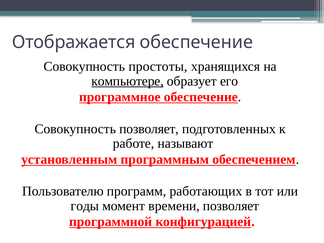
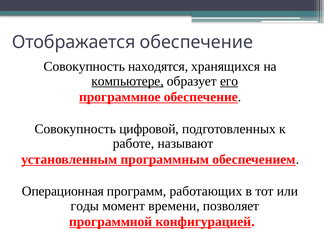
простоты: простоты -> находятся
его underline: none -> present
Совокупность позволяет: позволяет -> цифровой
Пользователю: Пользователю -> Операционная
